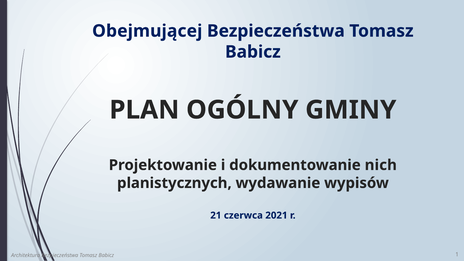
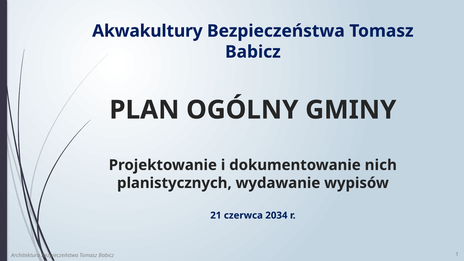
Obejmującej: Obejmującej -> Akwakultury
2021: 2021 -> 2034
